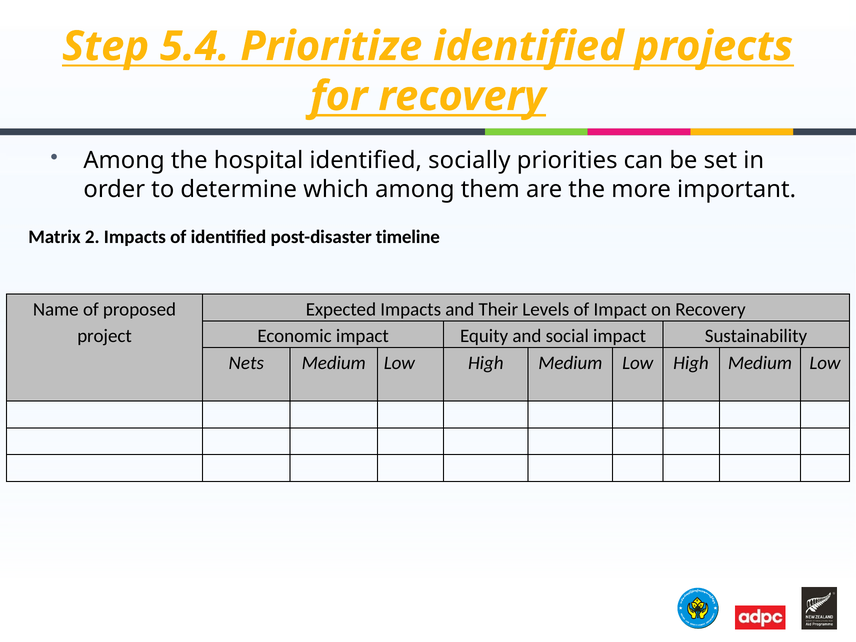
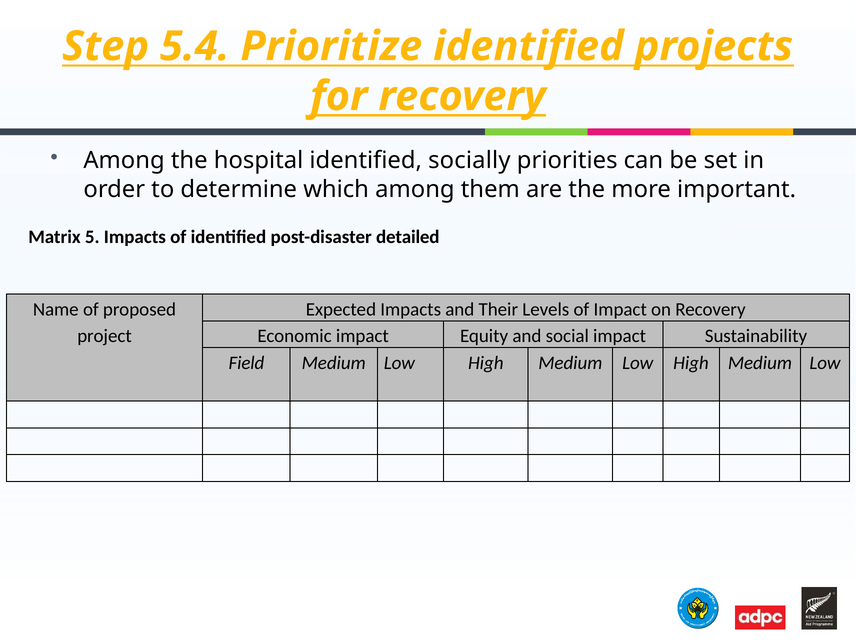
2: 2 -> 5
timeline: timeline -> detailed
Nets: Nets -> Field
